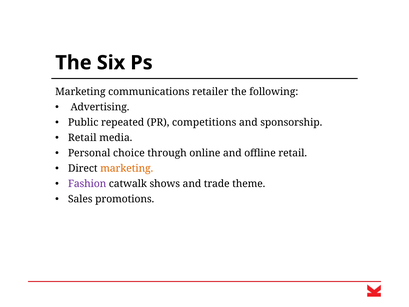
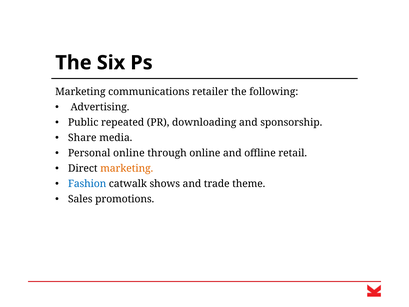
competitions: competitions -> downloading
Retail at (82, 138): Retail -> Share
Personal choice: choice -> online
Fashion colour: purple -> blue
